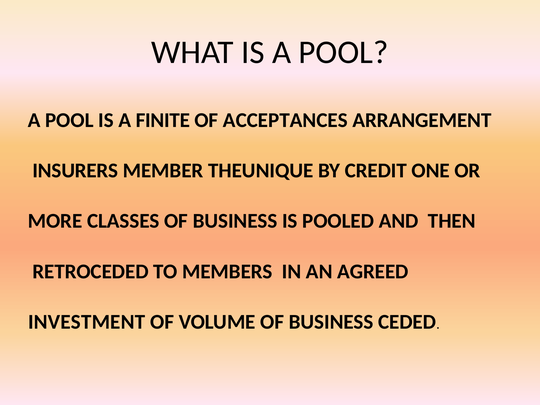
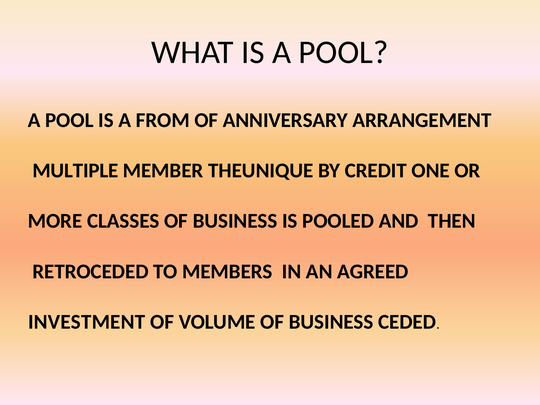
FINITE: FINITE -> FROM
ACCEPTANCES: ACCEPTANCES -> ANNIVERSARY
INSURERS: INSURERS -> MULTIPLE
